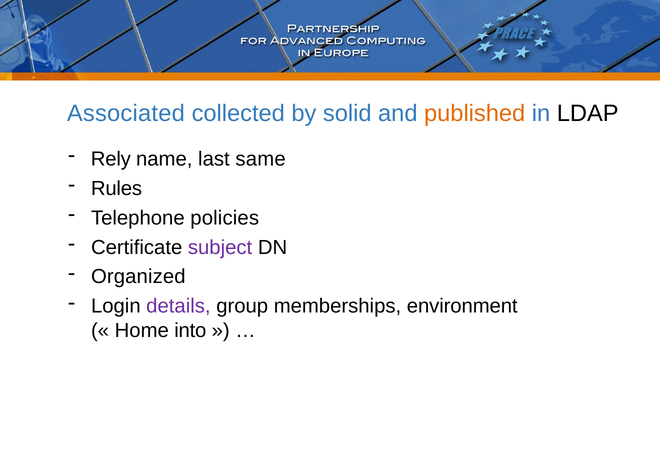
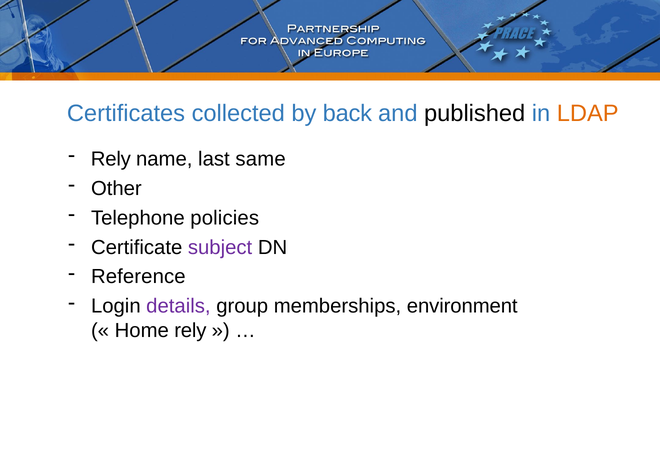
Associated: Associated -> Certificates
solid: solid -> back
published colour: orange -> black
LDAP colour: black -> orange
Rules: Rules -> Other
Organized: Organized -> Reference
Home into: into -> rely
